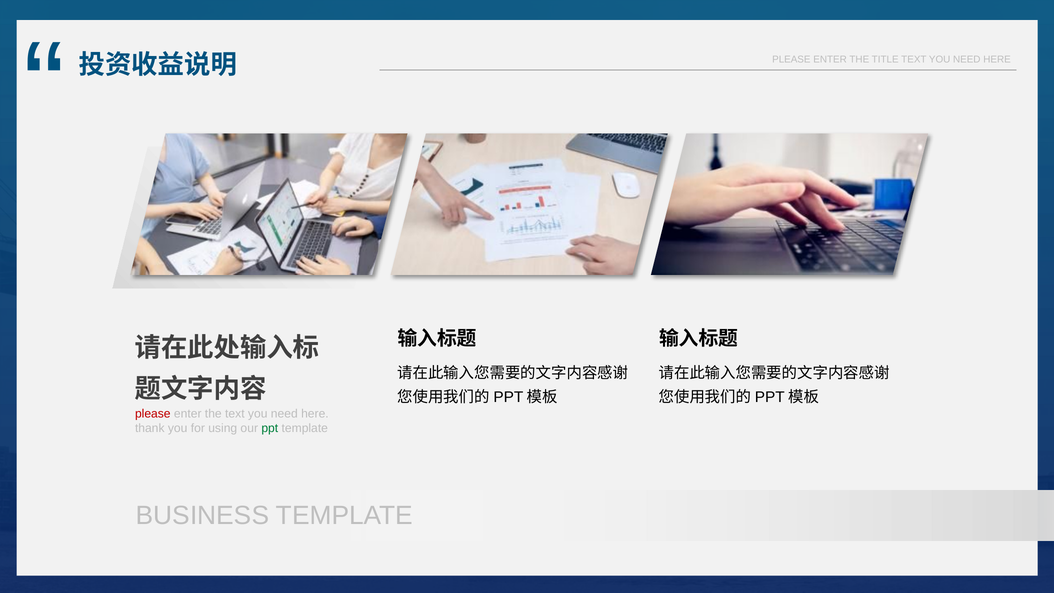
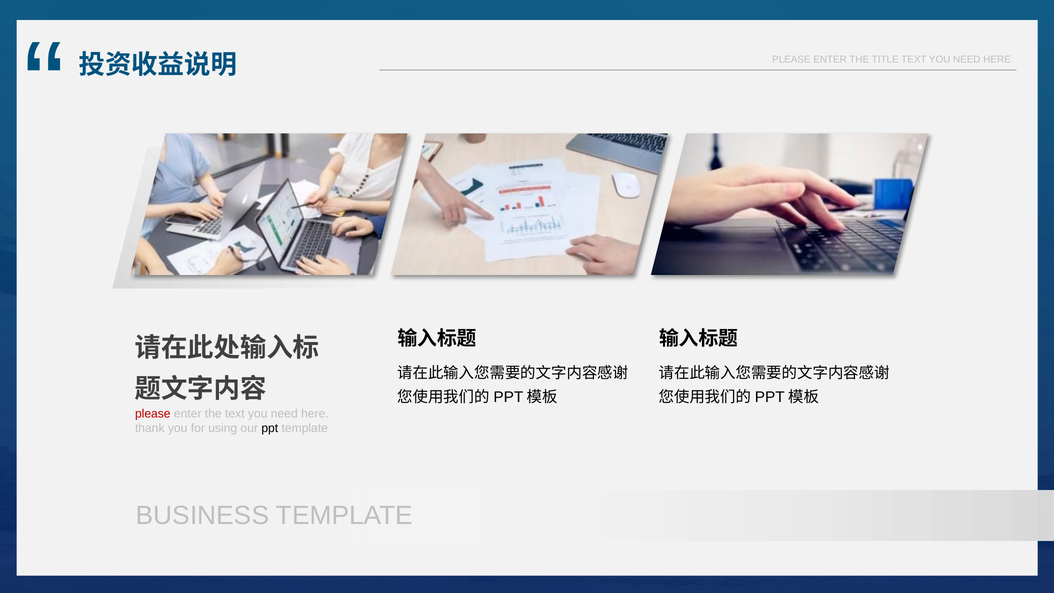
ppt colour: green -> black
